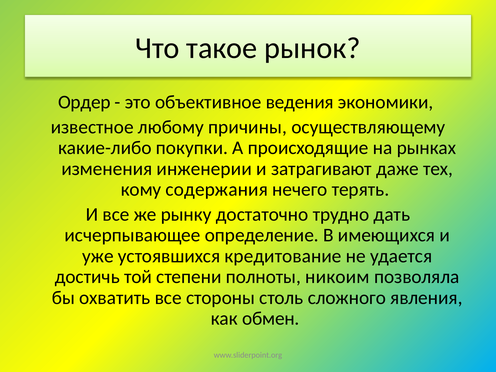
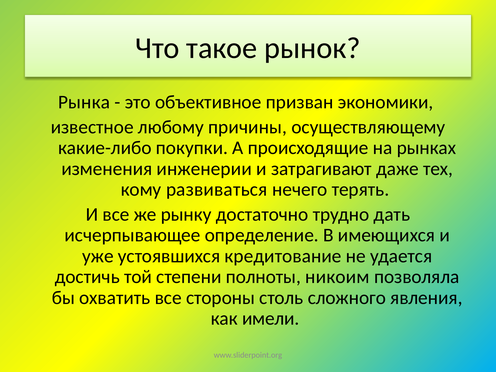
Ордер: Ордер -> Рынка
ведения: ведения -> призван
содержания: содержания -> развиваться
обмен: обмен -> имели
